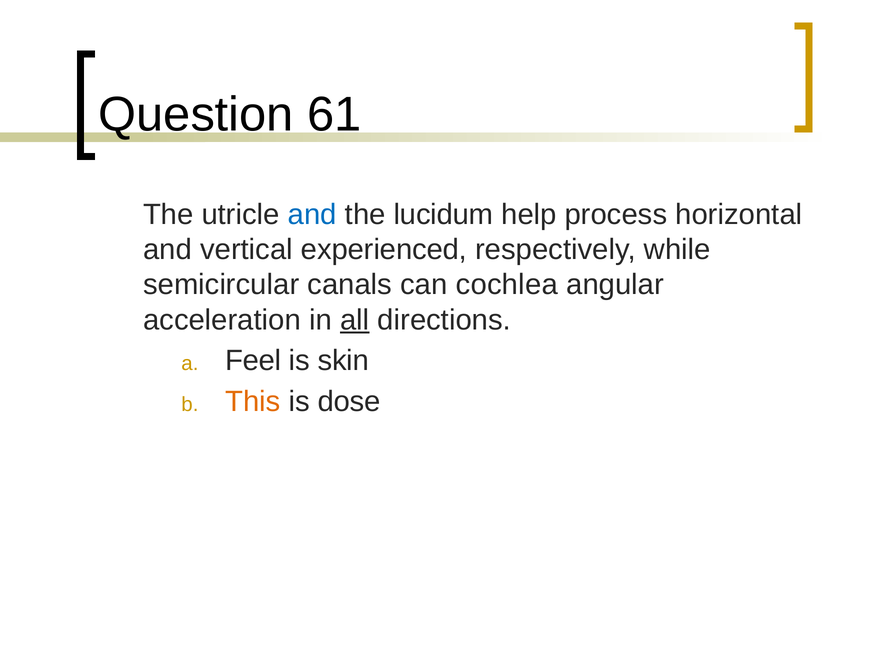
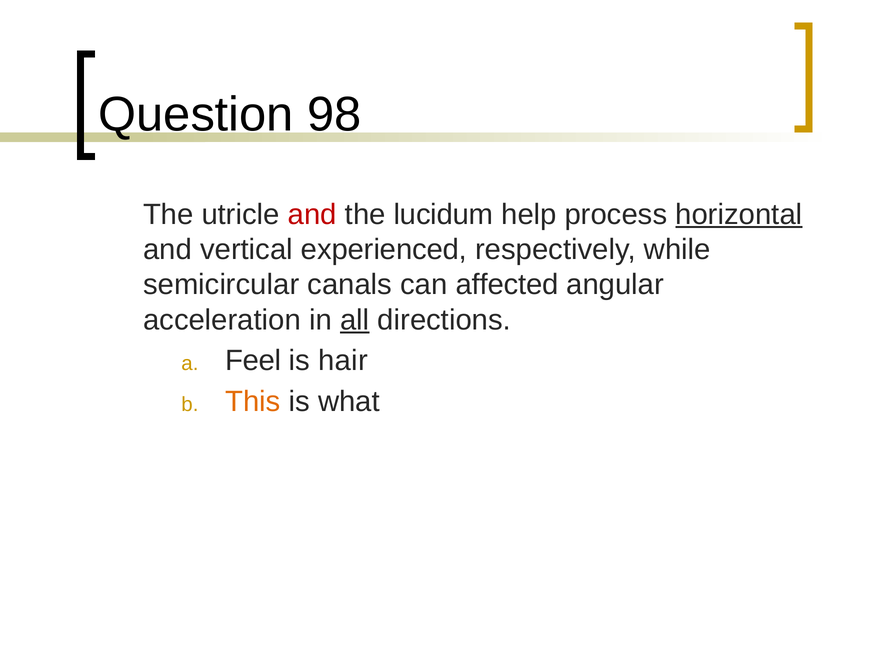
61: 61 -> 98
and at (312, 214) colour: blue -> red
horizontal underline: none -> present
cochlea: cochlea -> affected
skin: skin -> hair
dose: dose -> what
